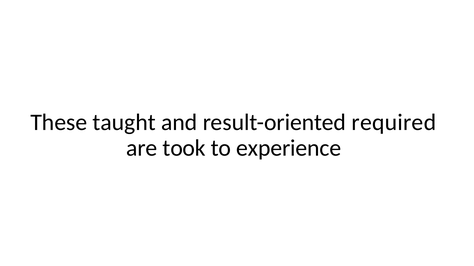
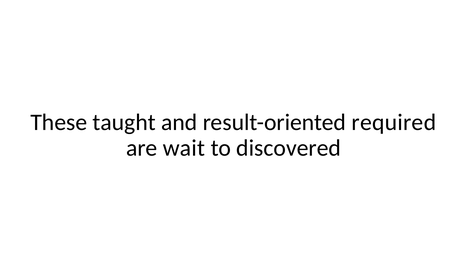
took: took -> wait
experience: experience -> discovered
